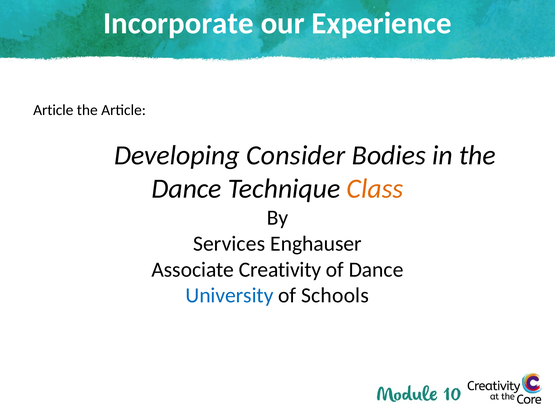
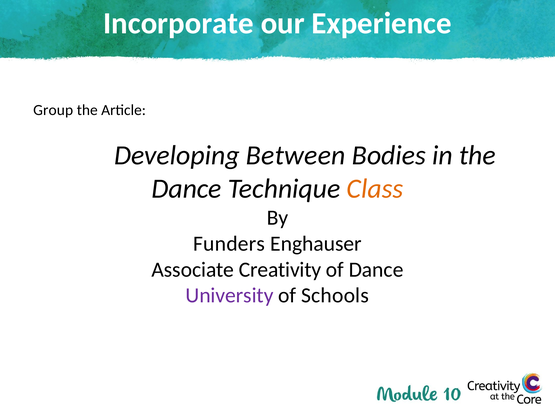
Article at (53, 110): Article -> Group
Consider: Consider -> Between
Services: Services -> Funders
University colour: blue -> purple
